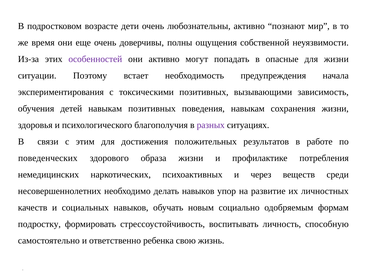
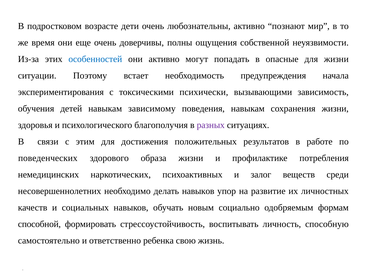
особенностей colour: purple -> blue
токсическими позитивных: позитивных -> психически
навыкам позитивных: позитивных -> зависимому
через: через -> залог
подростку: подростку -> способной
